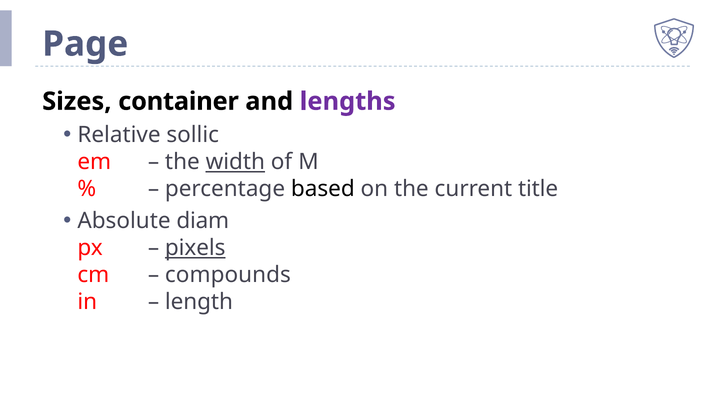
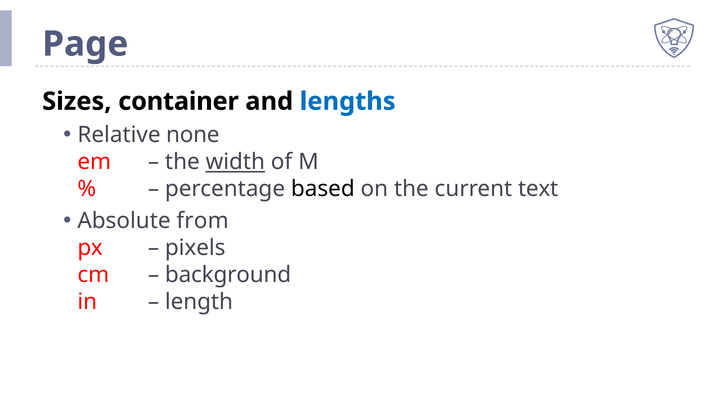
lengths colour: purple -> blue
sollic: sollic -> none
title: title -> text
diam: diam -> from
pixels underline: present -> none
compounds: compounds -> background
